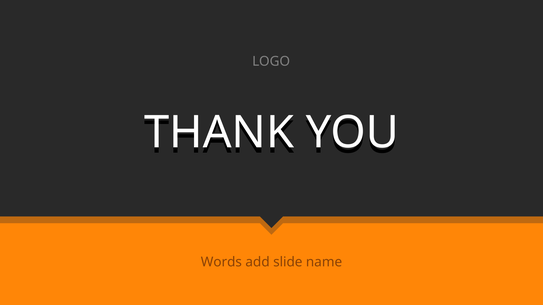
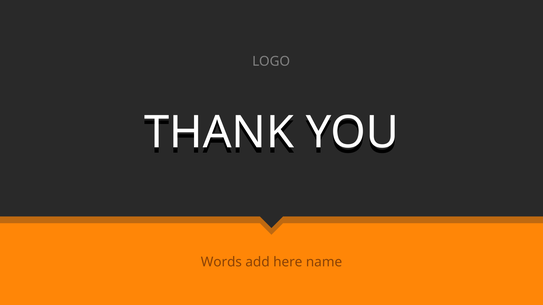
slide: slide -> here
